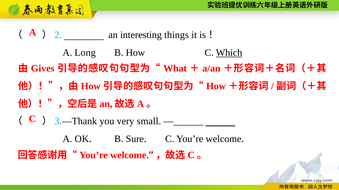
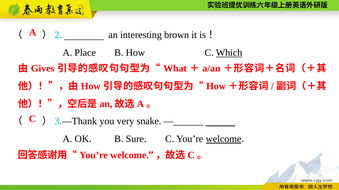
things: things -> brown
Long: Long -> Place
small: small -> snake
welcome at (224, 139) underline: none -> present
